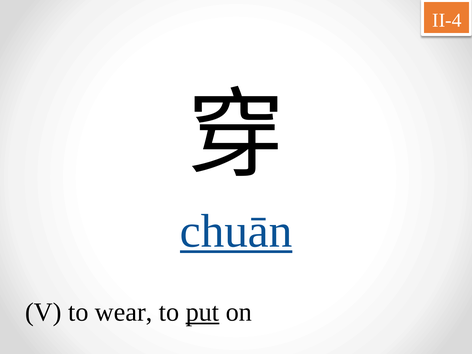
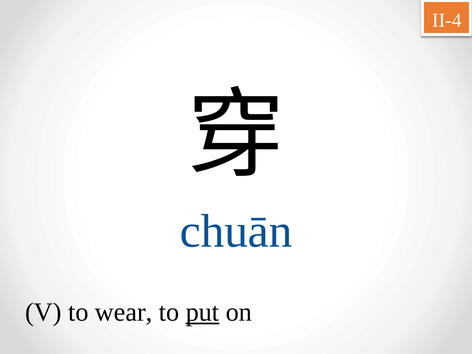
chuān underline: present -> none
